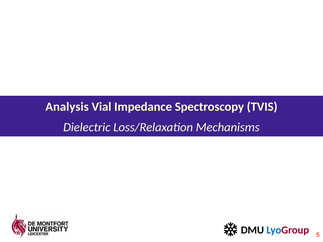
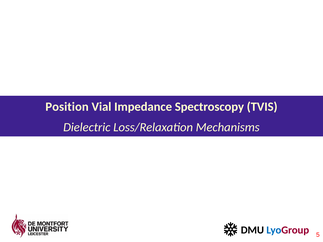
Analysis: Analysis -> Position
